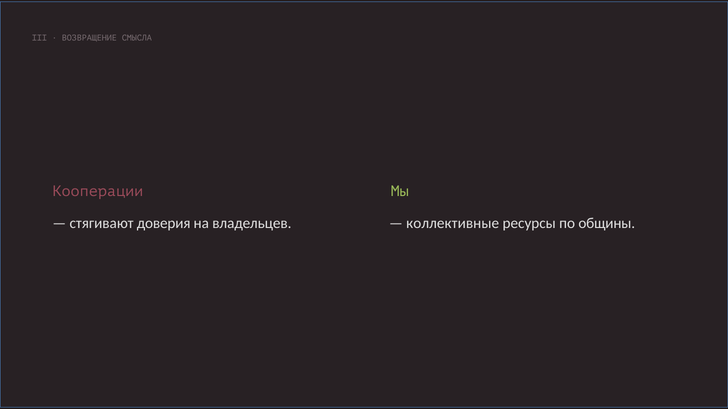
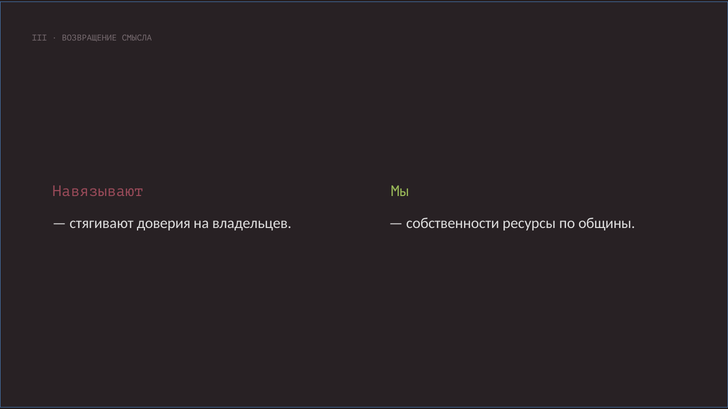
Кооперации: Кооперации -> Навязывают
коллективные: коллективные -> собственности
